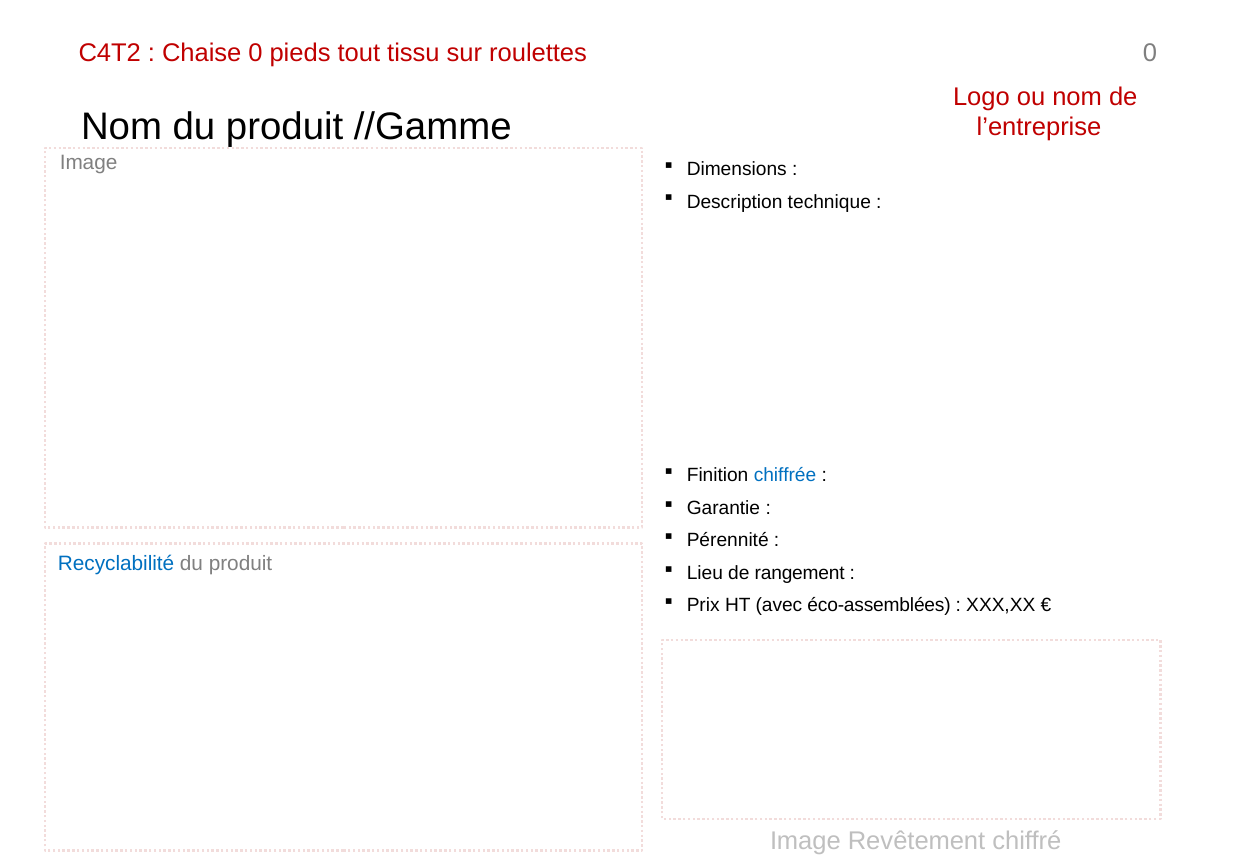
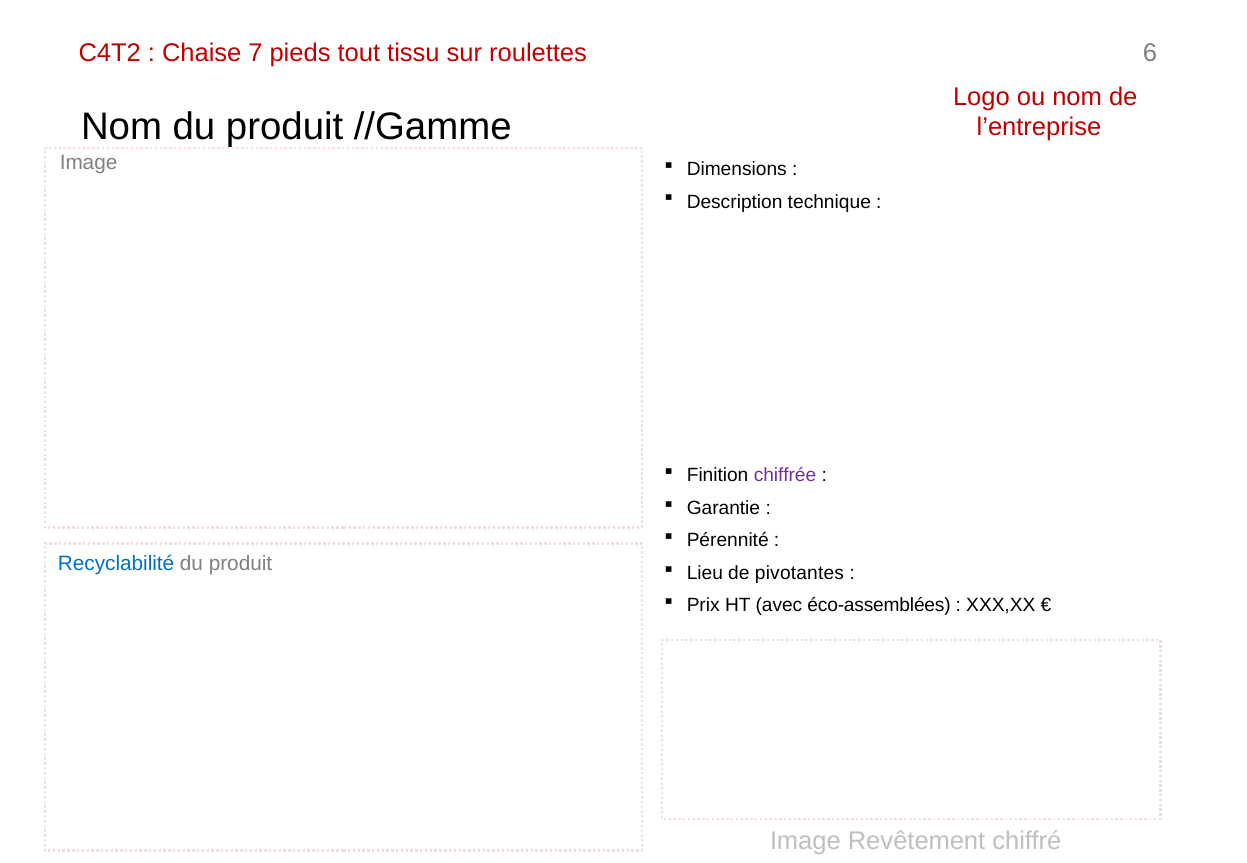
Chaise 0: 0 -> 7
roulettes 0: 0 -> 6
chiffrée colour: blue -> purple
rangement: rangement -> pivotantes
